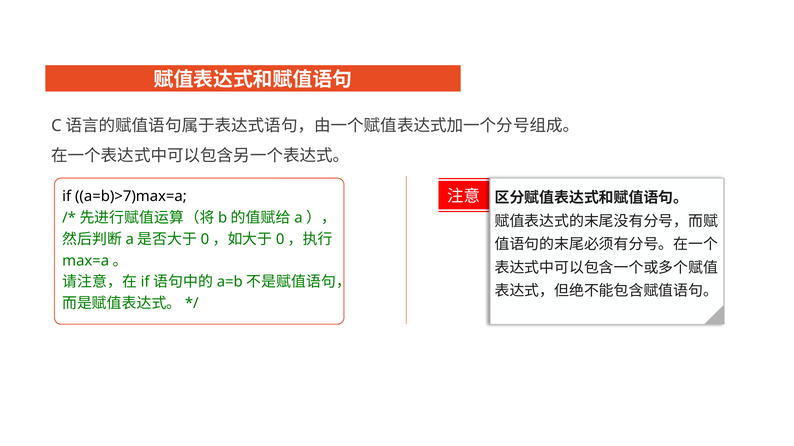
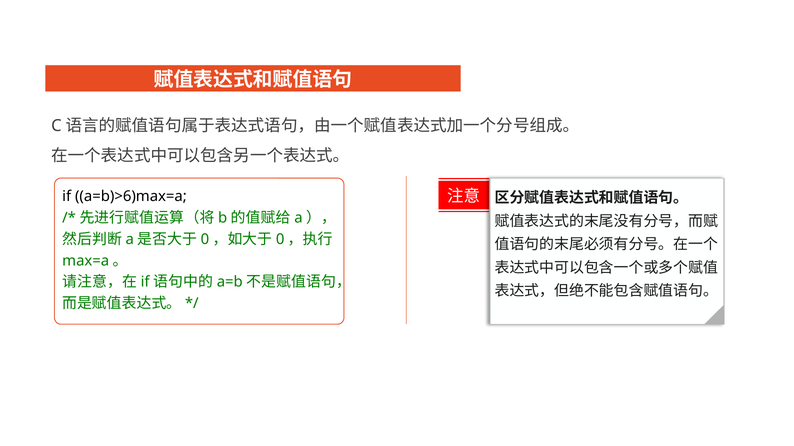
a=b)>7)max=a: a=b)>7)max=a -> a=b)>6)max=a
